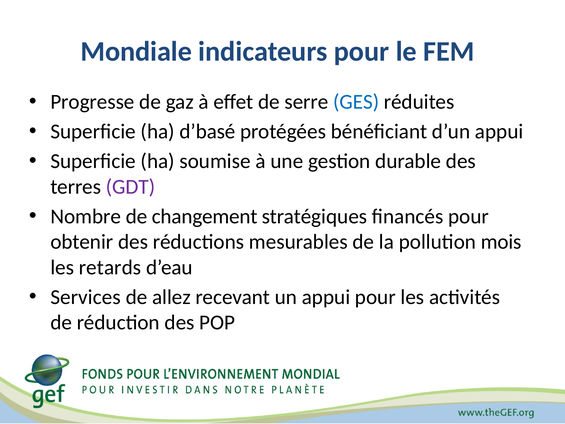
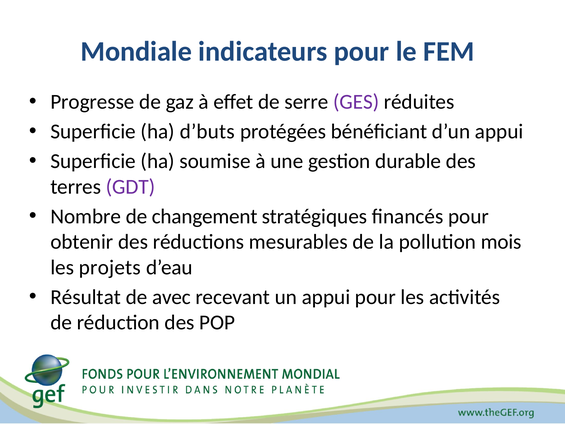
GES colour: blue -> purple
d’basé: d’basé -> d’buts
retards: retards -> projets
Services: Services -> Résultat
allez: allez -> avec
